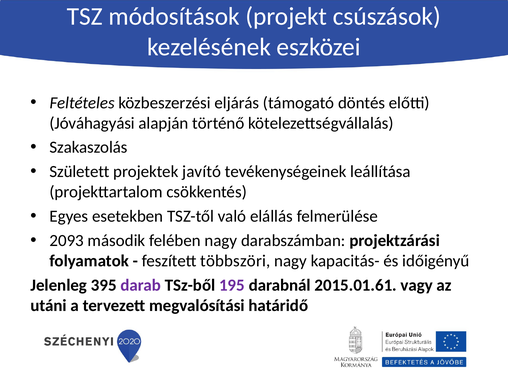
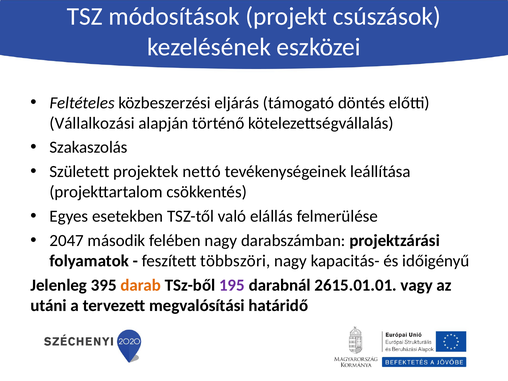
Jóváhagyási: Jóváhagyási -> Vállalkozási
javító: javító -> nettó
2093: 2093 -> 2047
darab colour: purple -> orange
2015.01.61: 2015.01.61 -> 2615.01.01
